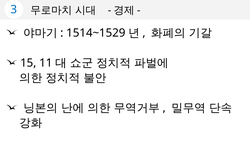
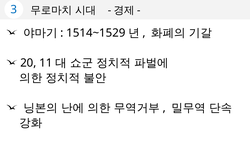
15: 15 -> 20
